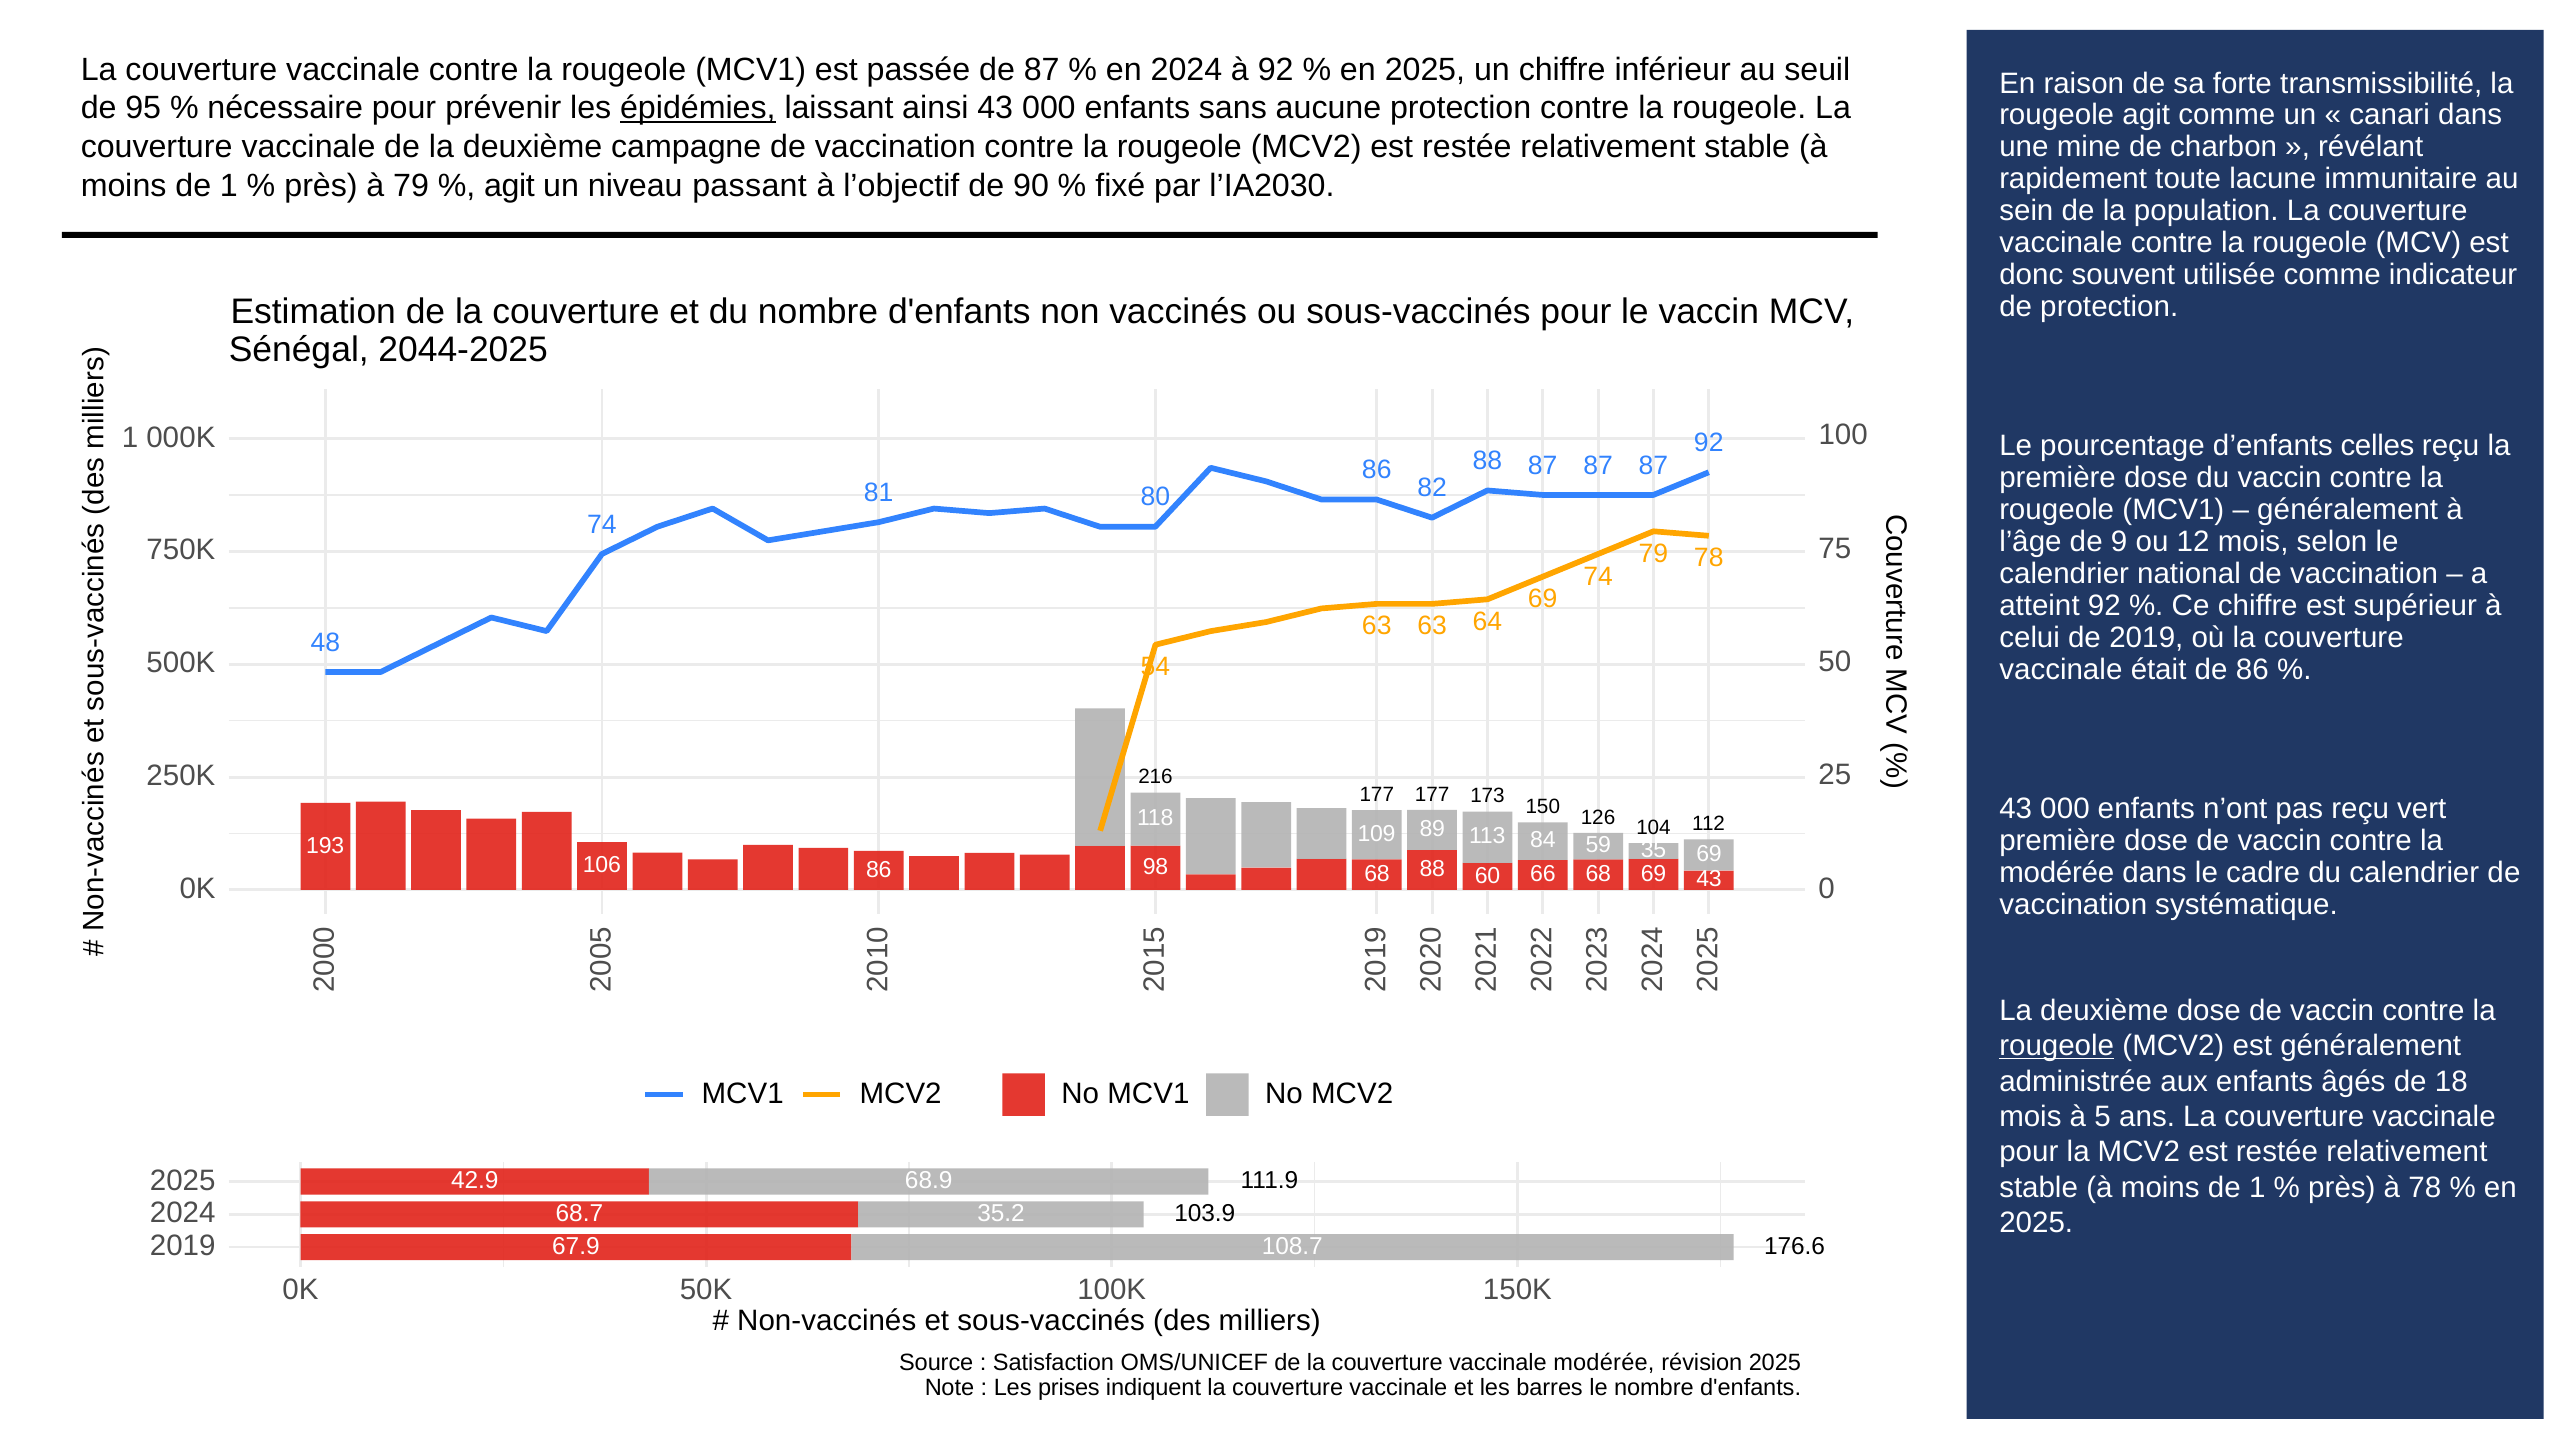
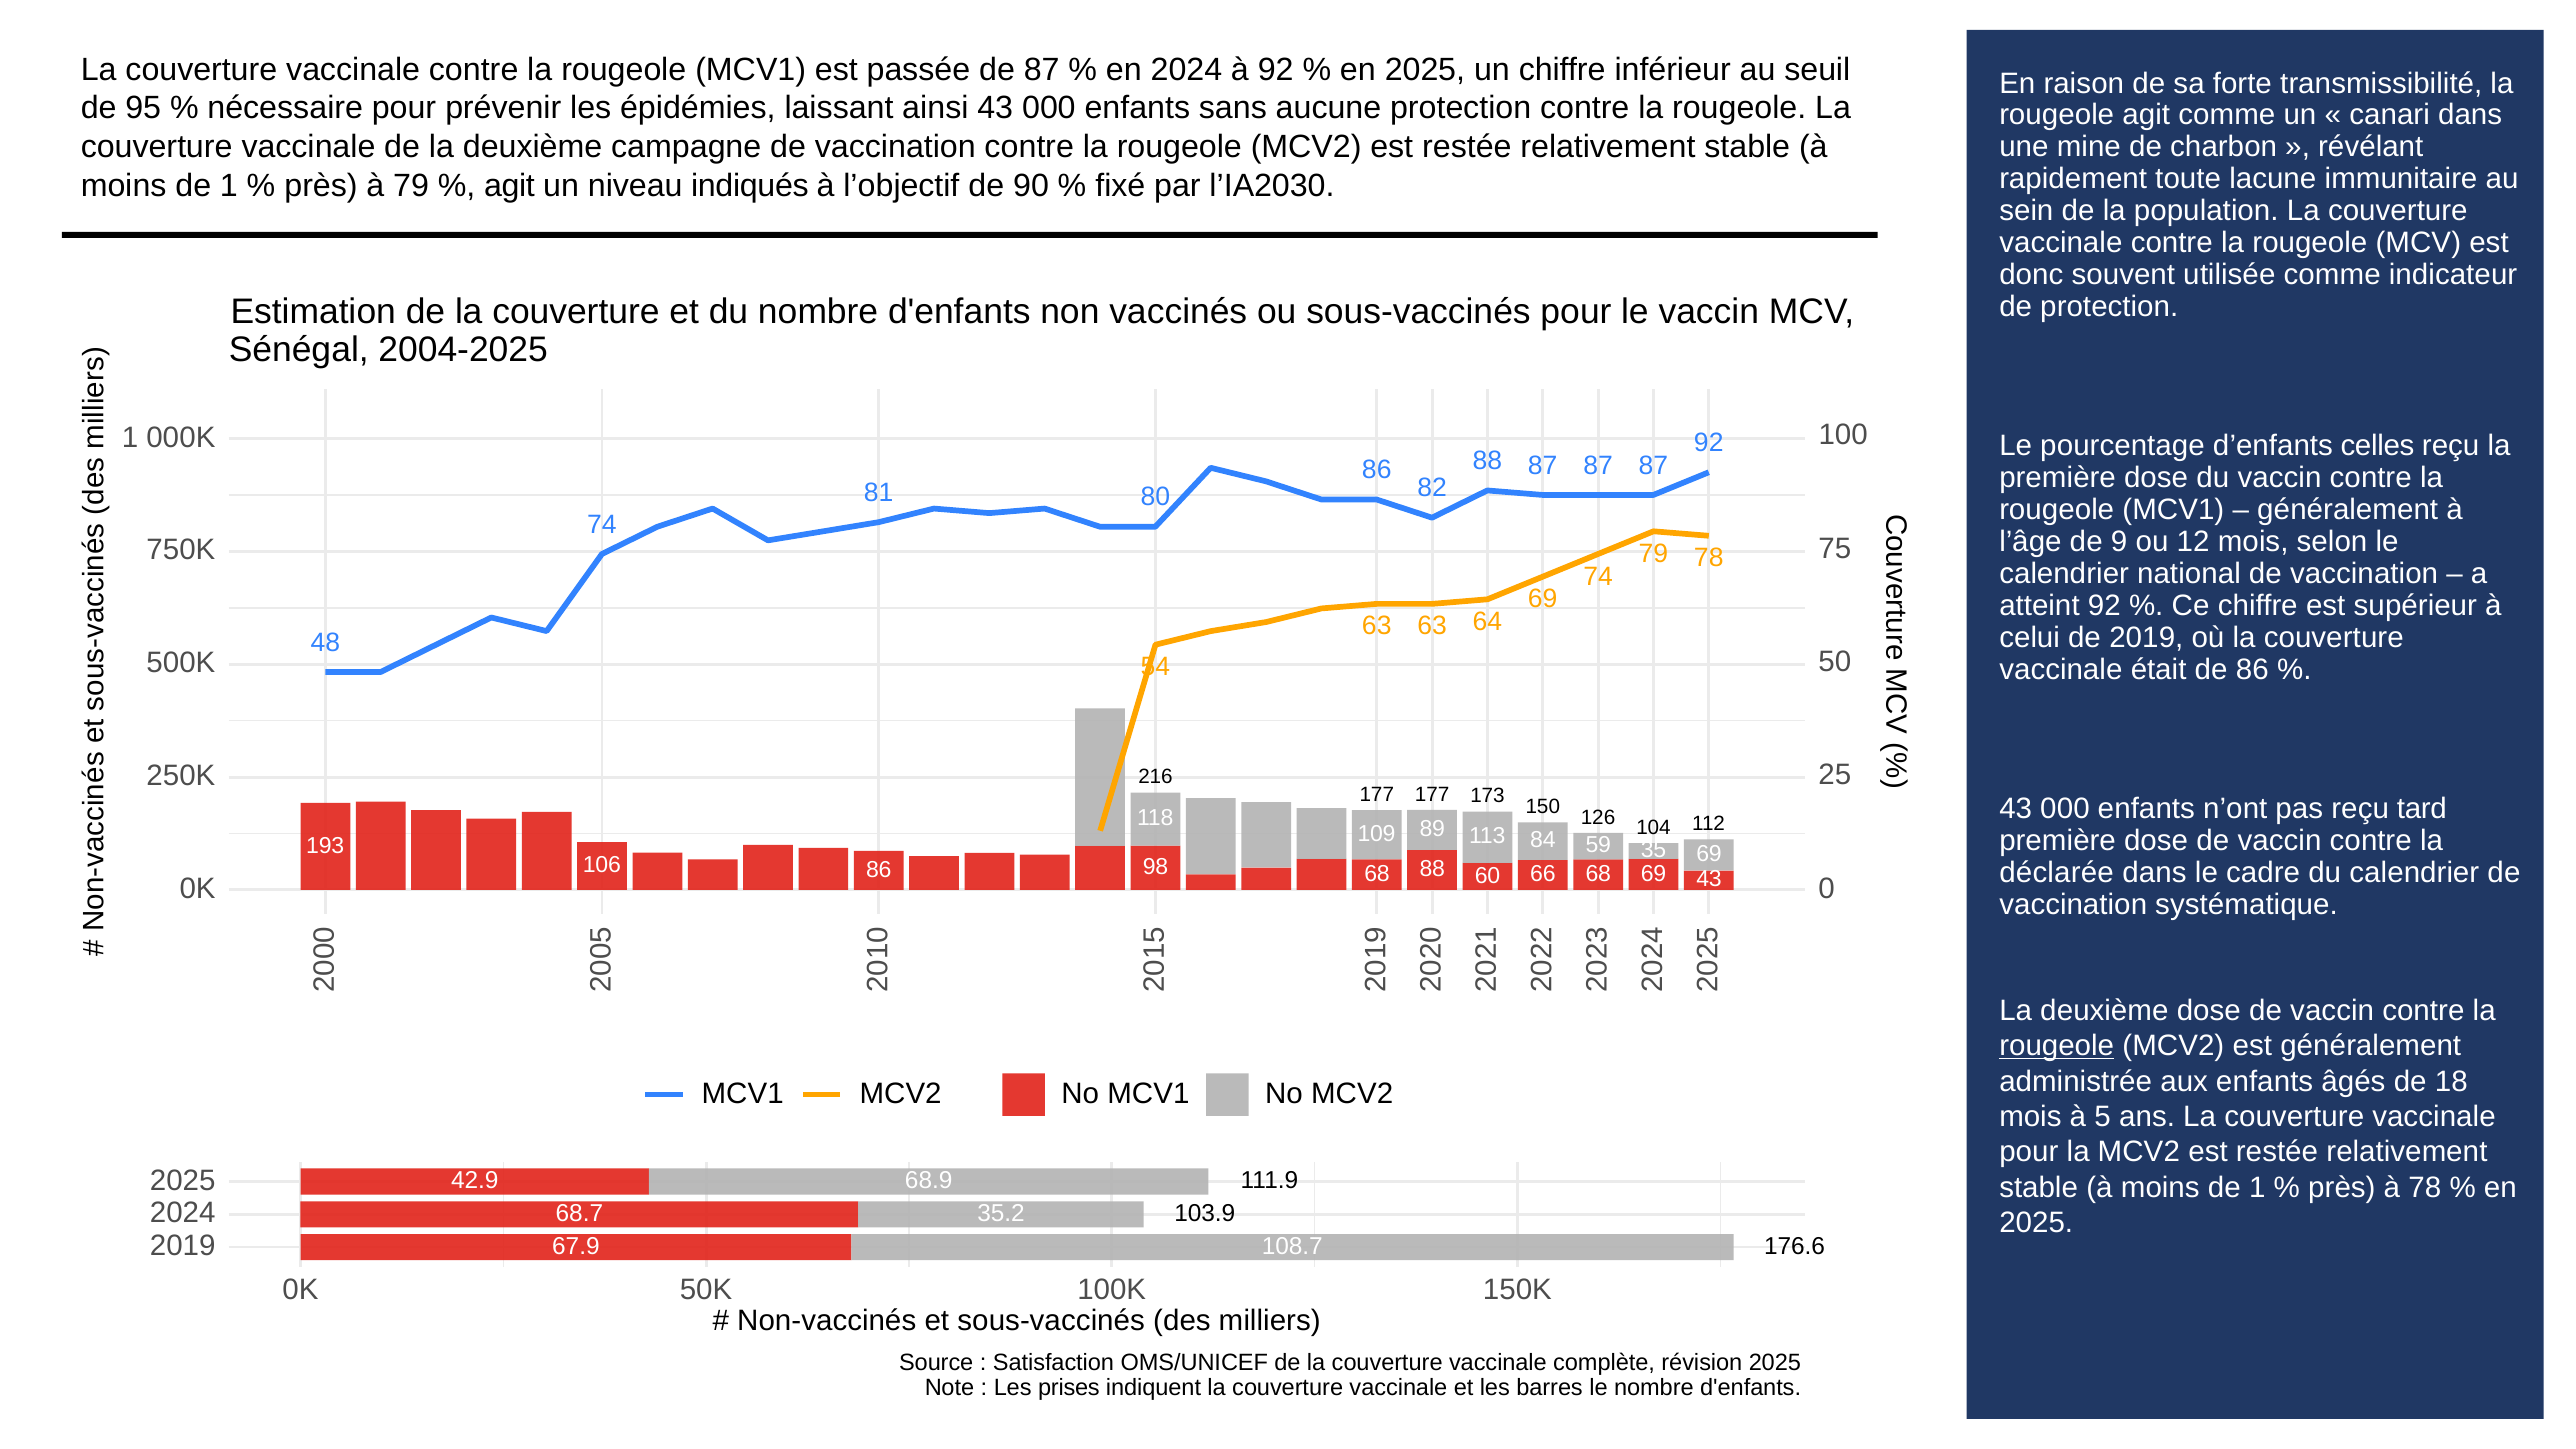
épidémies underline: present -> none
passant: passant -> indiqués
2044-2025: 2044-2025 -> 2004-2025
vert: vert -> tard
modérée at (2057, 873): modérée -> déclarée
vaccinale modérée: modérée -> complète
